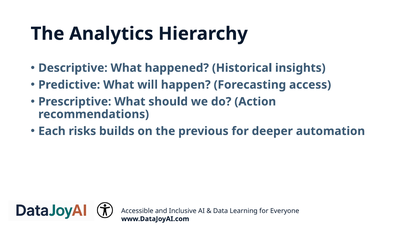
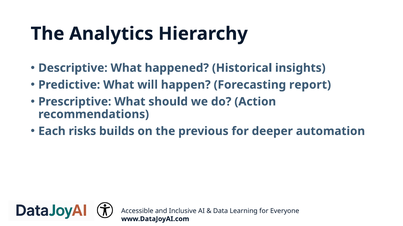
access: access -> report
